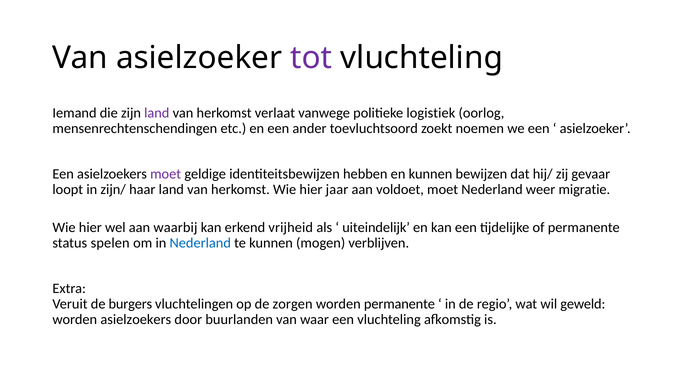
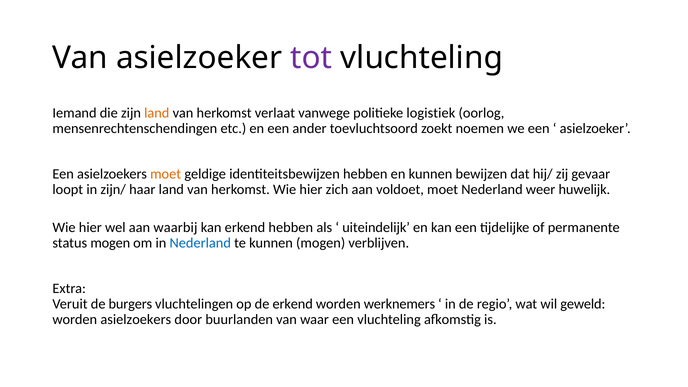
land at (157, 113) colour: purple -> orange
moet at (166, 174) colour: purple -> orange
jaar: jaar -> zich
migratie: migratie -> huwelijk
erkend vrijheid: vrijheid -> hebben
status spelen: spelen -> mogen
de zorgen: zorgen -> erkend
worden permanente: permanente -> werknemers
